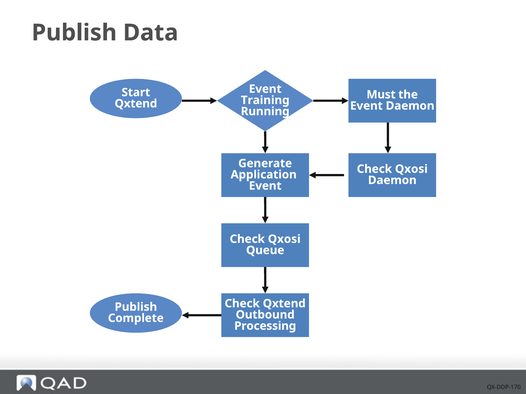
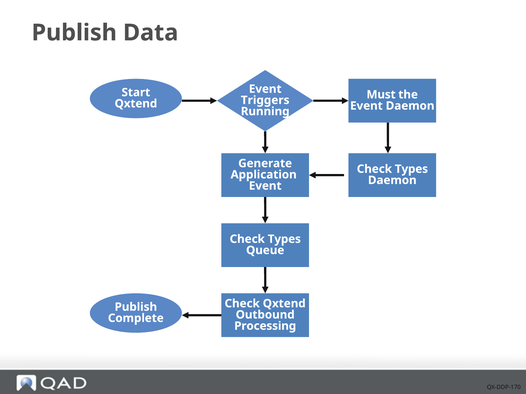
Training: Training -> Triggers
Qxosi at (411, 169): Qxosi -> Types
Qxosi at (284, 239): Qxosi -> Types
